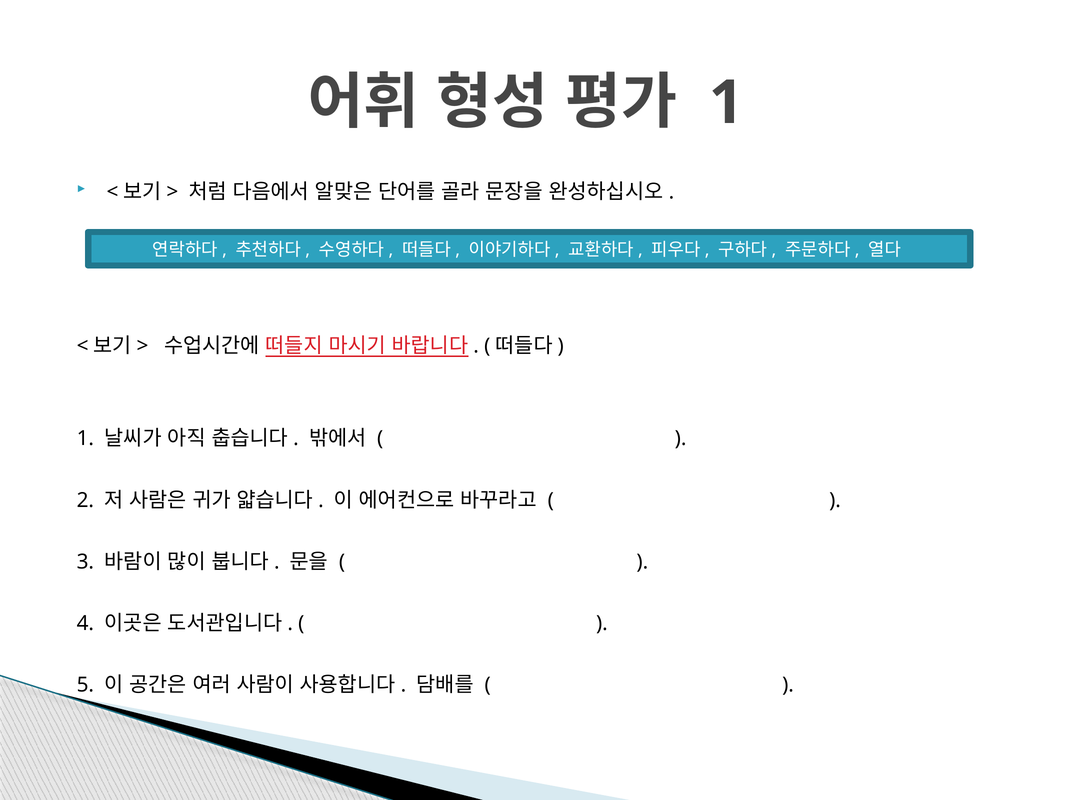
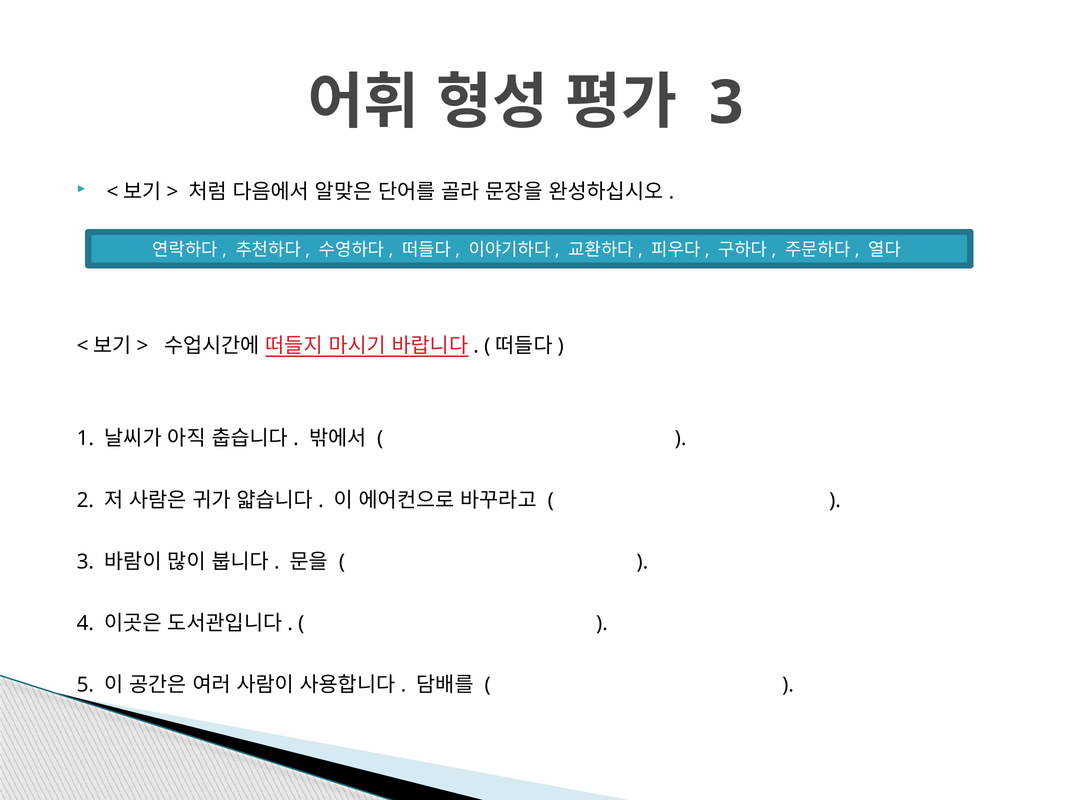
1 at (726, 103): 1 -> 3
